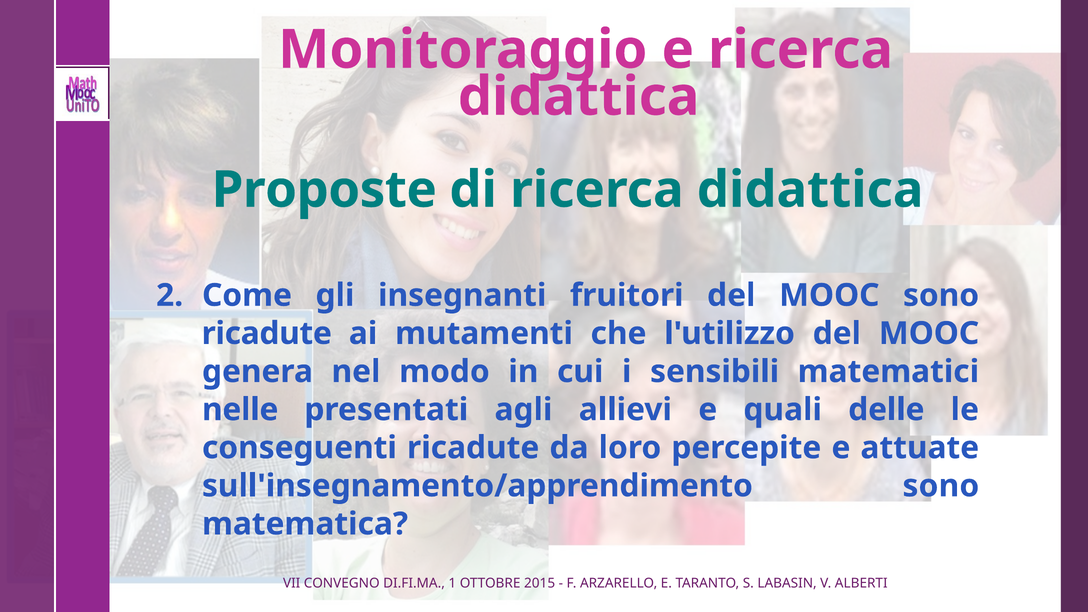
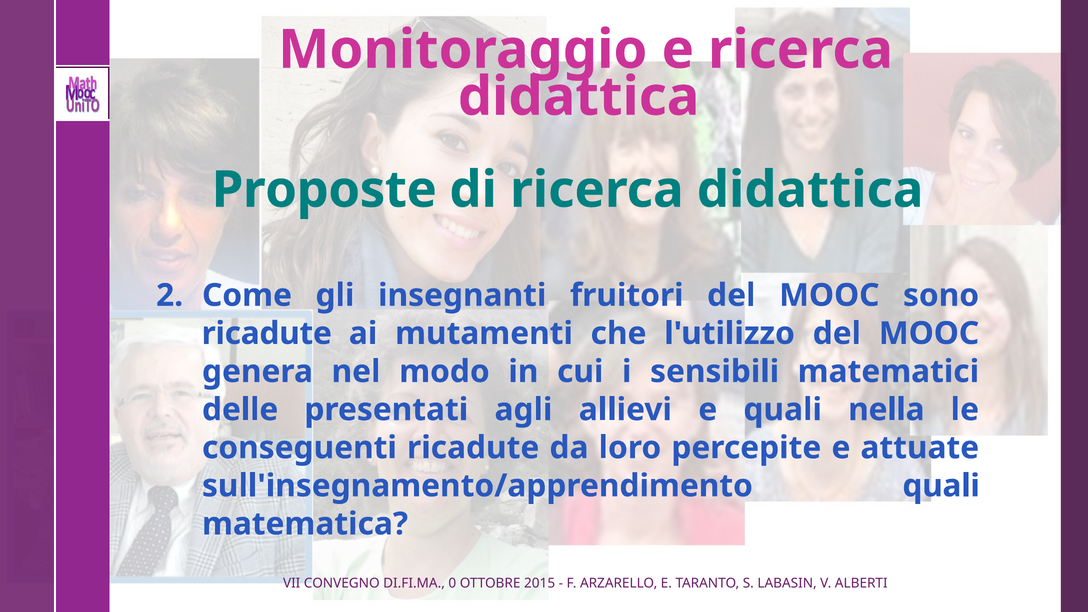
nelle: nelle -> delle
delle: delle -> nella
sull'insegnamento/apprendimento sono: sono -> quali
1: 1 -> 0
